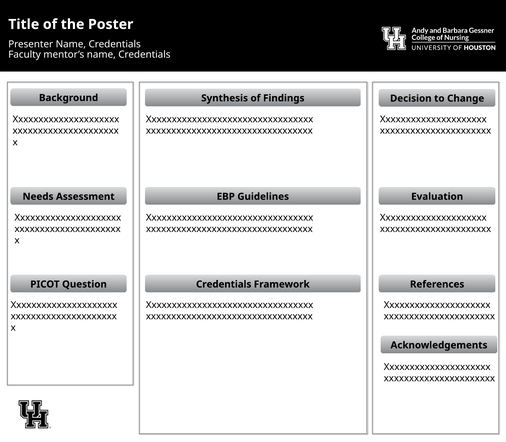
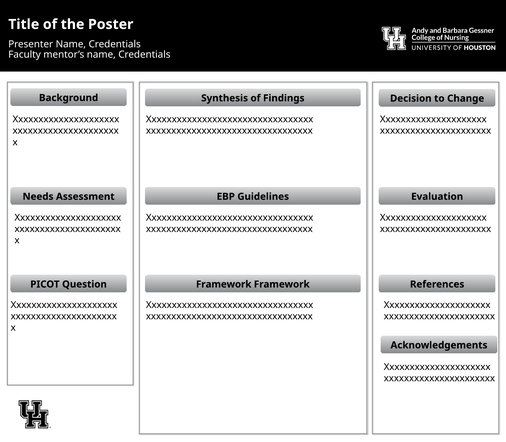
Credentials at (224, 285): Credentials -> Framework
